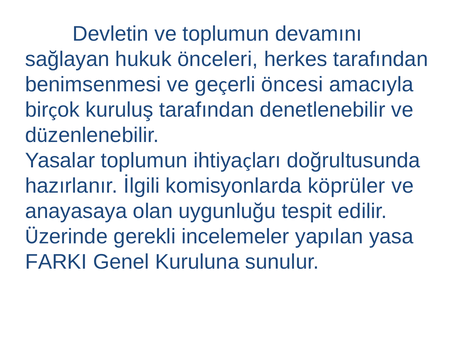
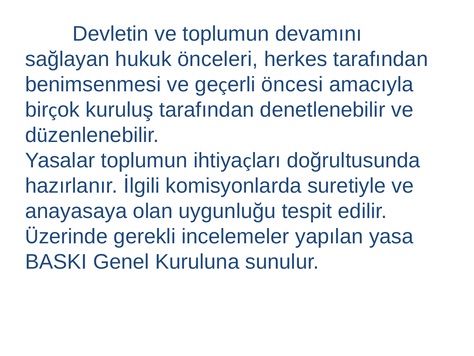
köprüler: köprüler -> suretiyle
FARKI: FARKI -> BASKI
